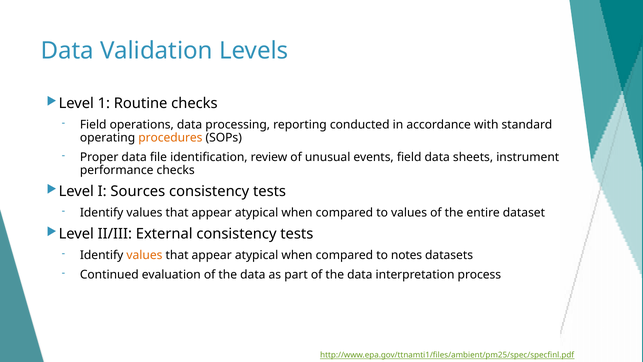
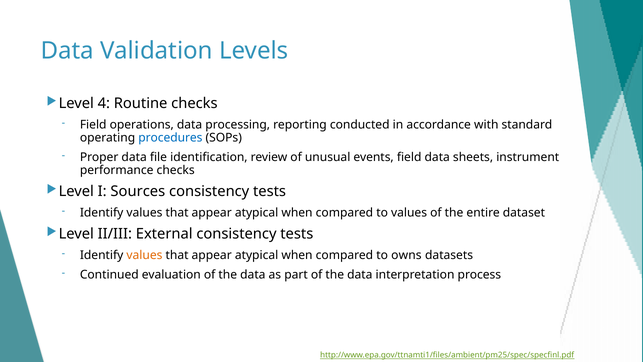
1: 1 -> 4
procedures colour: orange -> blue
notes: notes -> owns
